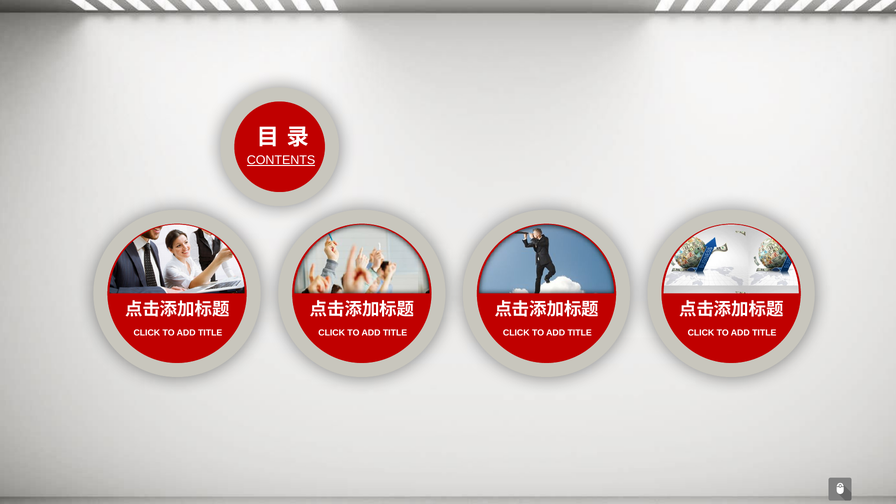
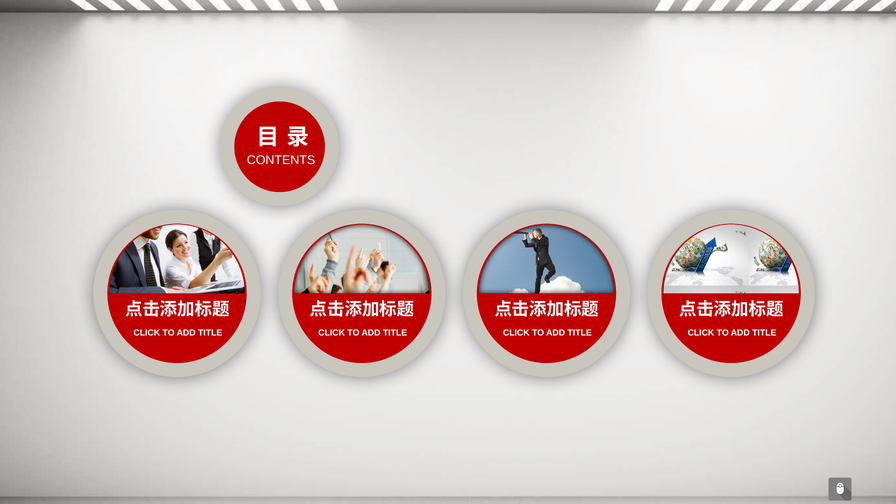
CONTENTS underline: present -> none
